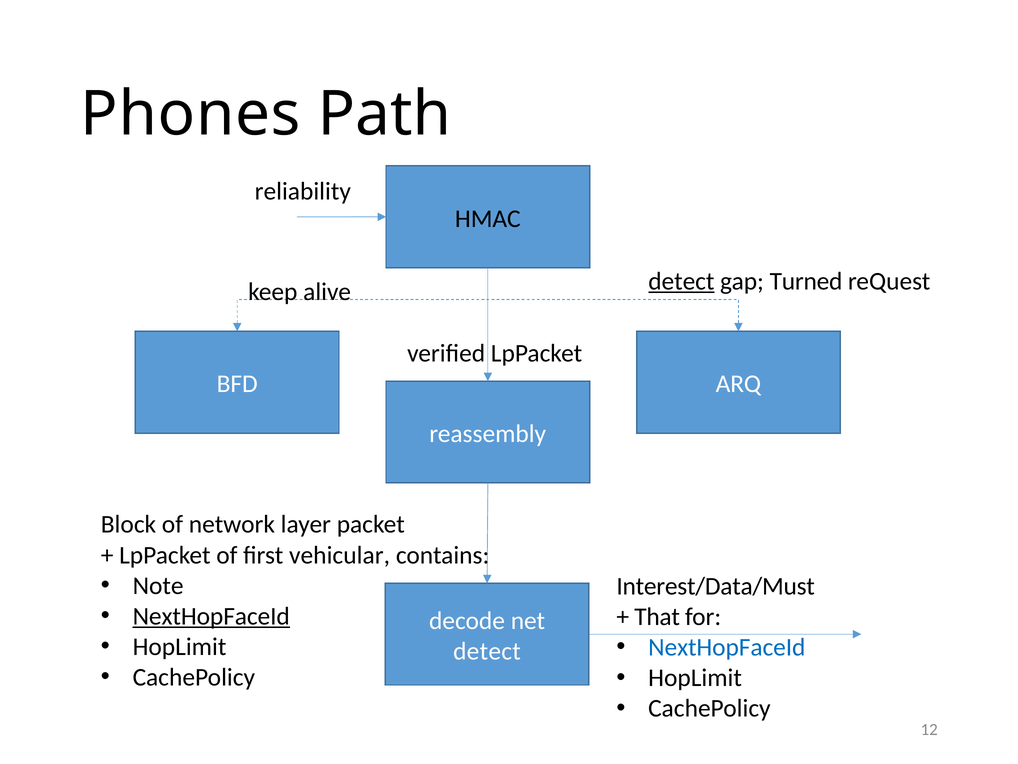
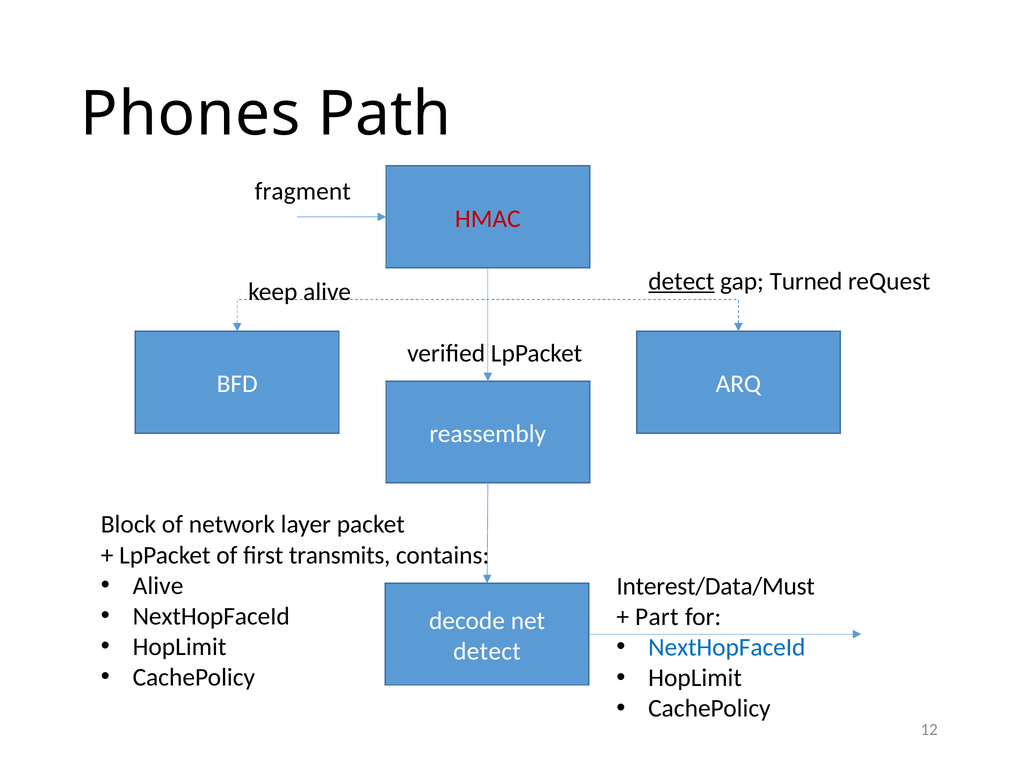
reliability: reliability -> fragment
HMAC colour: black -> red
vehicular: vehicular -> transmits
Note at (158, 585): Note -> Alive
NextHopFaceId at (211, 616) underline: present -> none
That: That -> Part
